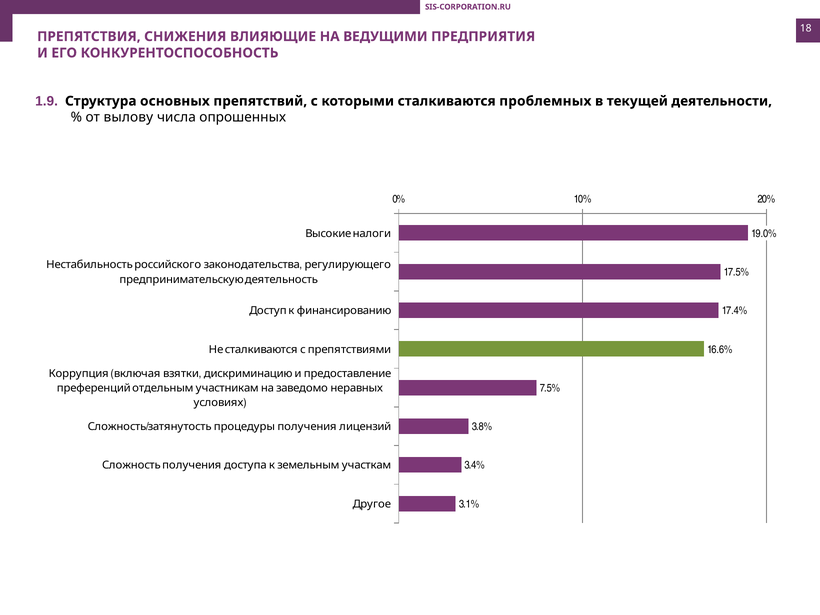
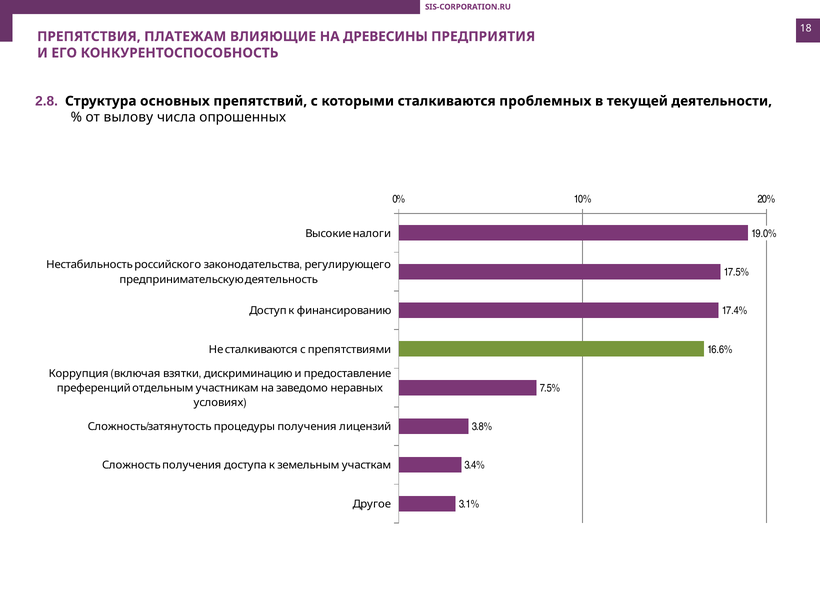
СНИЖЕНИЯ: СНИЖЕНИЯ -> ПЛАТЕЖАМ
ВЕДУЩИМИ: ВЕДУЩИМИ -> ДРЕВЕСИНЫ
1.9: 1.9 -> 2.8
